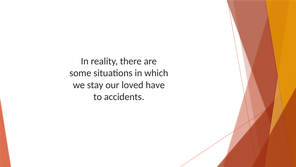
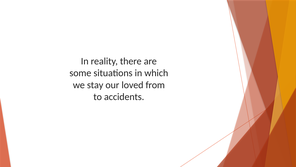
have: have -> from
